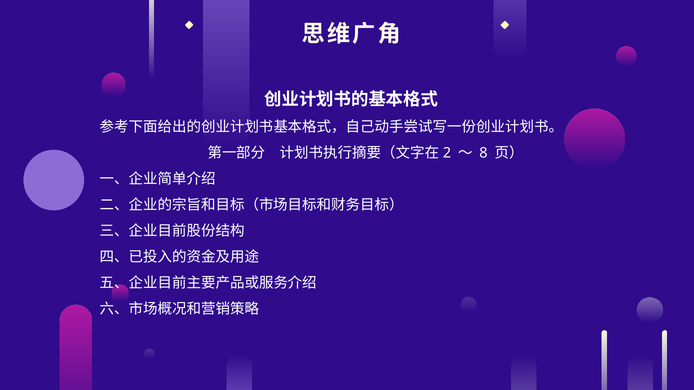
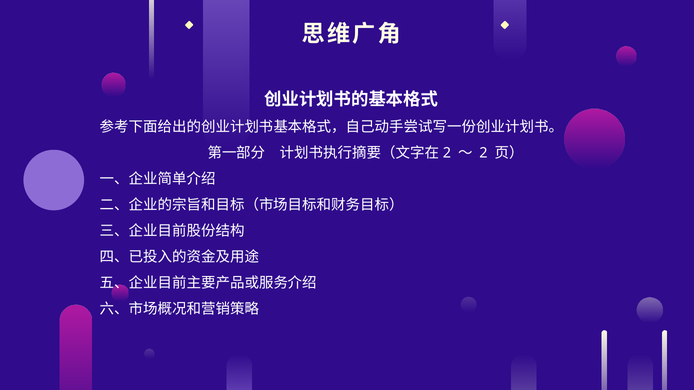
8 at (484, 153): 8 -> 2
